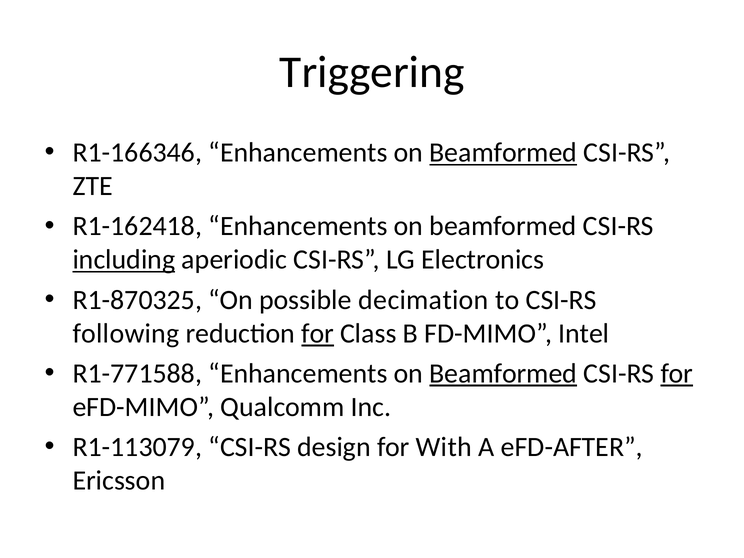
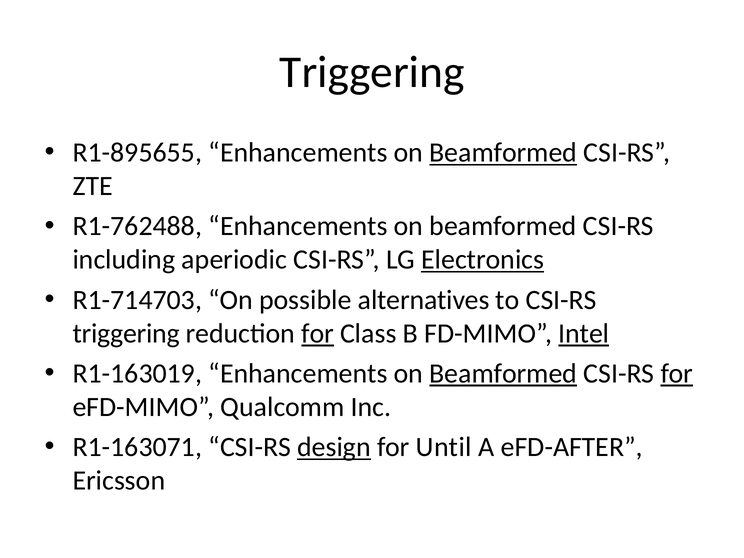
R1-166346: R1-166346 -> R1-895655
R1-162418: R1-162418 -> R1-762488
including underline: present -> none
Electronics underline: none -> present
R1-870325: R1-870325 -> R1-714703
decimation: decimation -> alternatives
following at (126, 333): following -> triggering
Intel underline: none -> present
R1-771588: R1-771588 -> R1-163019
R1-113079: R1-113079 -> R1-163071
design underline: none -> present
With: With -> Until
